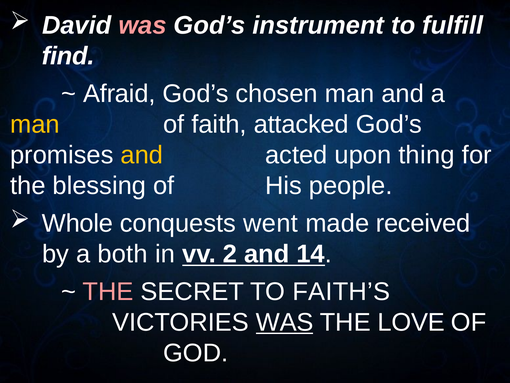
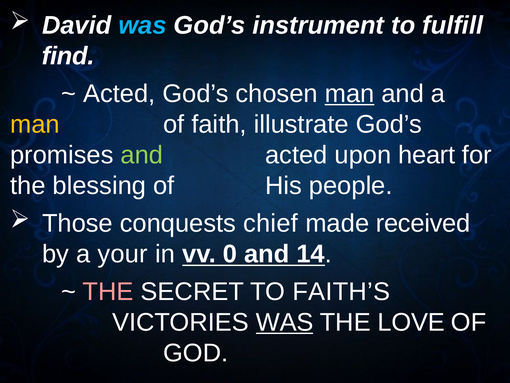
was at (143, 25) colour: pink -> light blue
Afraid at (119, 94): Afraid -> Acted
man at (350, 94) underline: none -> present
attacked: attacked -> illustrate
and at (142, 155) colour: yellow -> light green
thing: thing -> heart
Whole: Whole -> Those
went: went -> chief
both: both -> your
2: 2 -> 0
